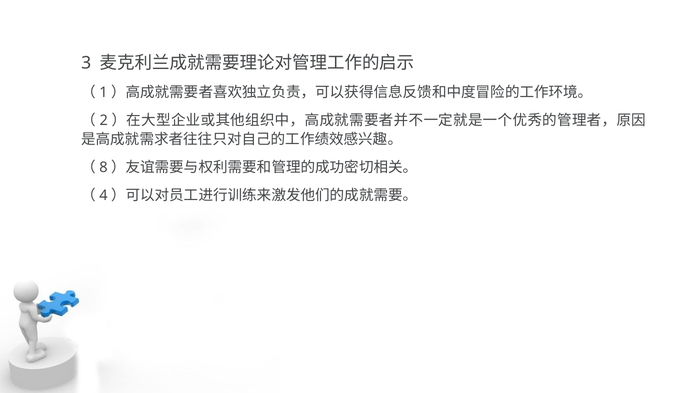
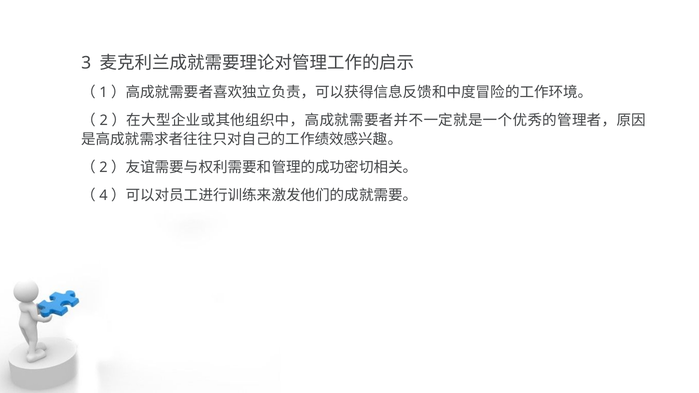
8 at (103, 168): 8 -> 2
